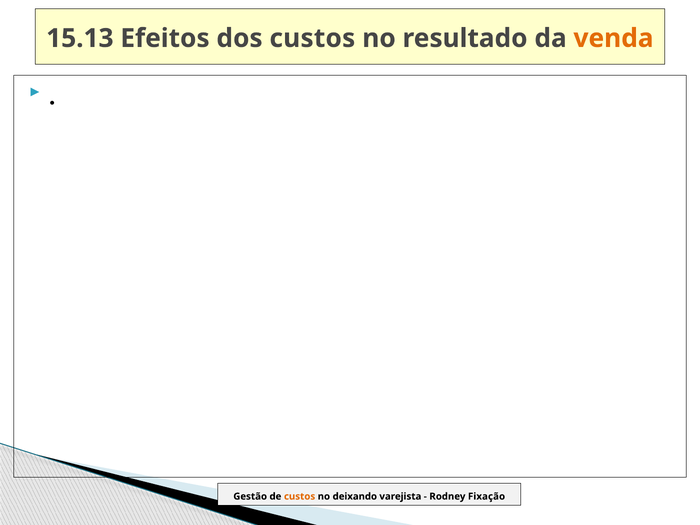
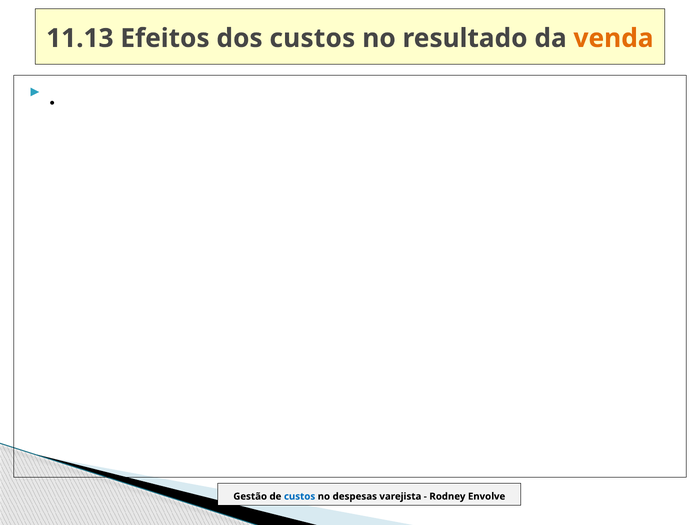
15.13: 15.13 -> 11.13
custos at (300, 496) colour: orange -> blue
deixando: deixando -> despesas
Fixação: Fixação -> Envolve
